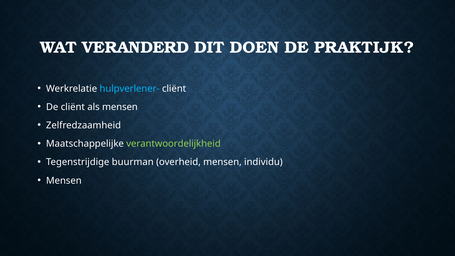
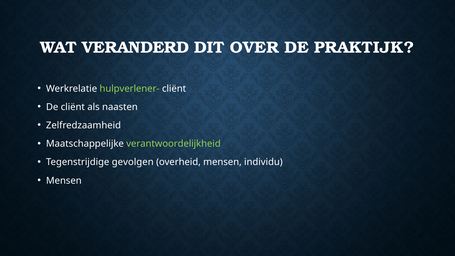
DOEN: DOEN -> OVER
hulpverlener- colour: light blue -> light green
als mensen: mensen -> naasten
buurman: buurman -> gevolgen
